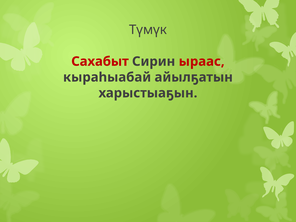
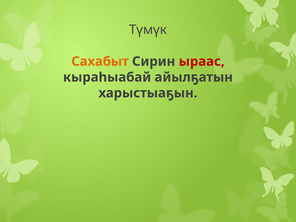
Сахабыт colour: red -> orange
